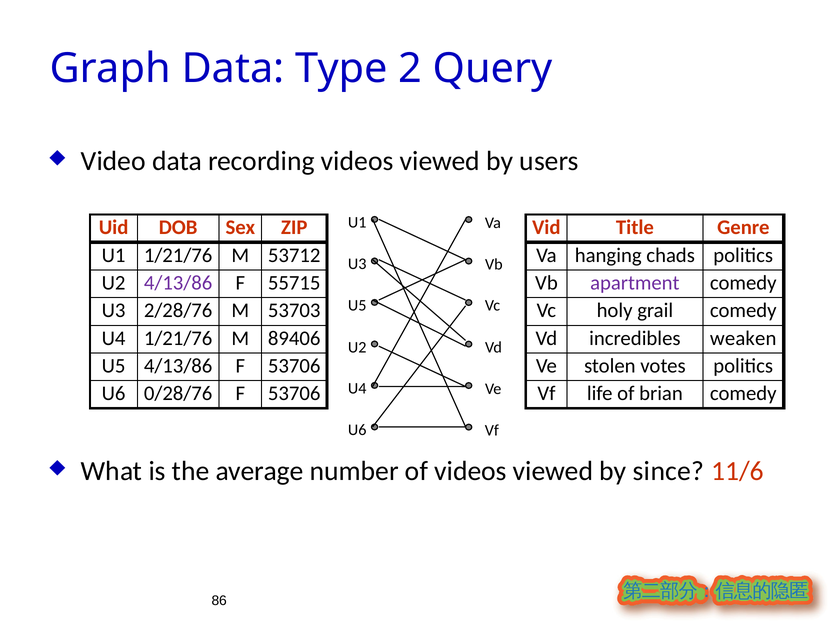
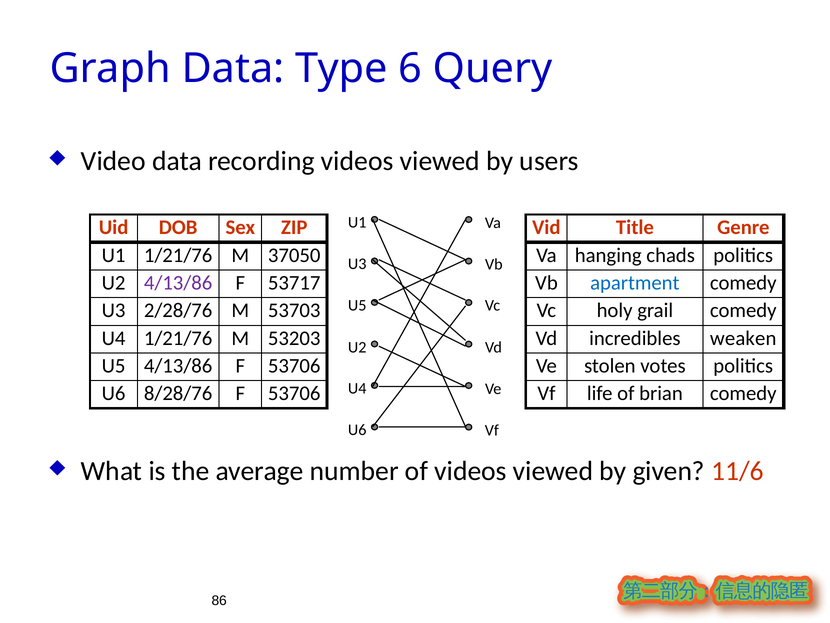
2: 2 -> 6
53712: 53712 -> 37050
55715: 55715 -> 53717
apartment colour: purple -> blue
89406: 89406 -> 53203
0/28/76: 0/28/76 -> 8/28/76
since: since -> given
